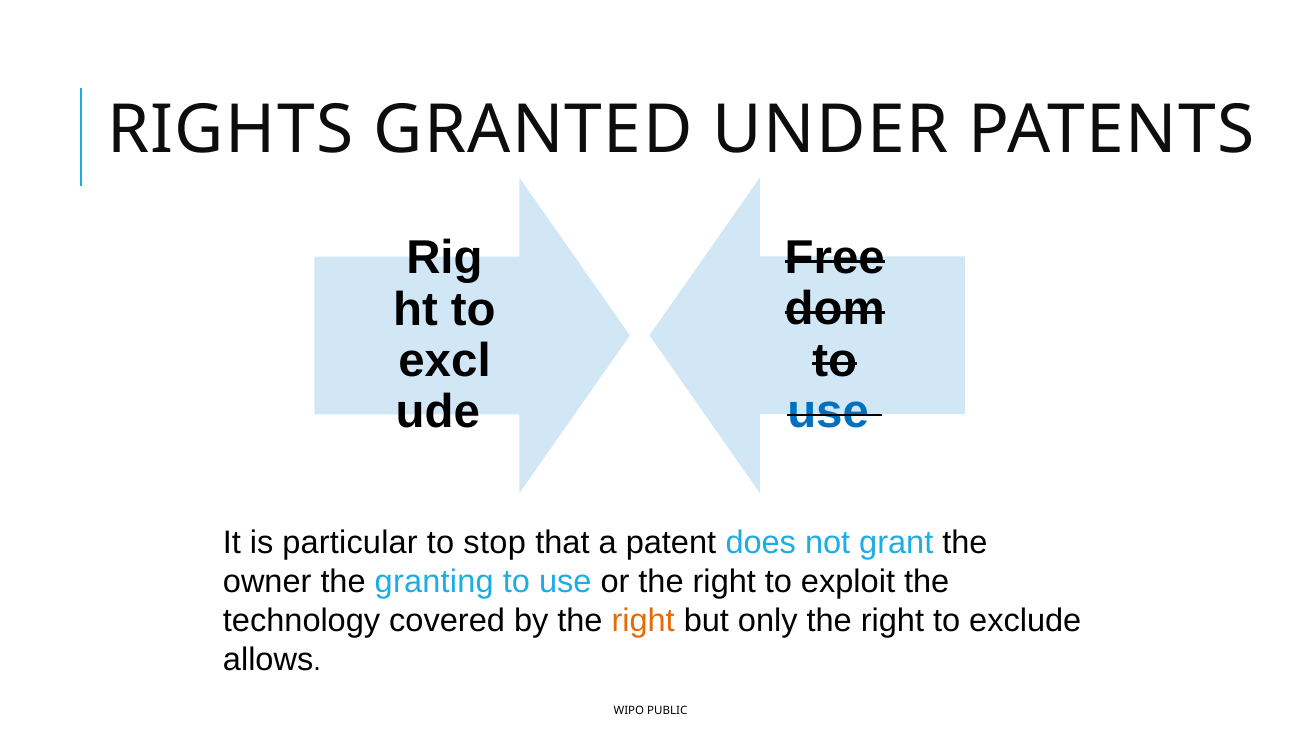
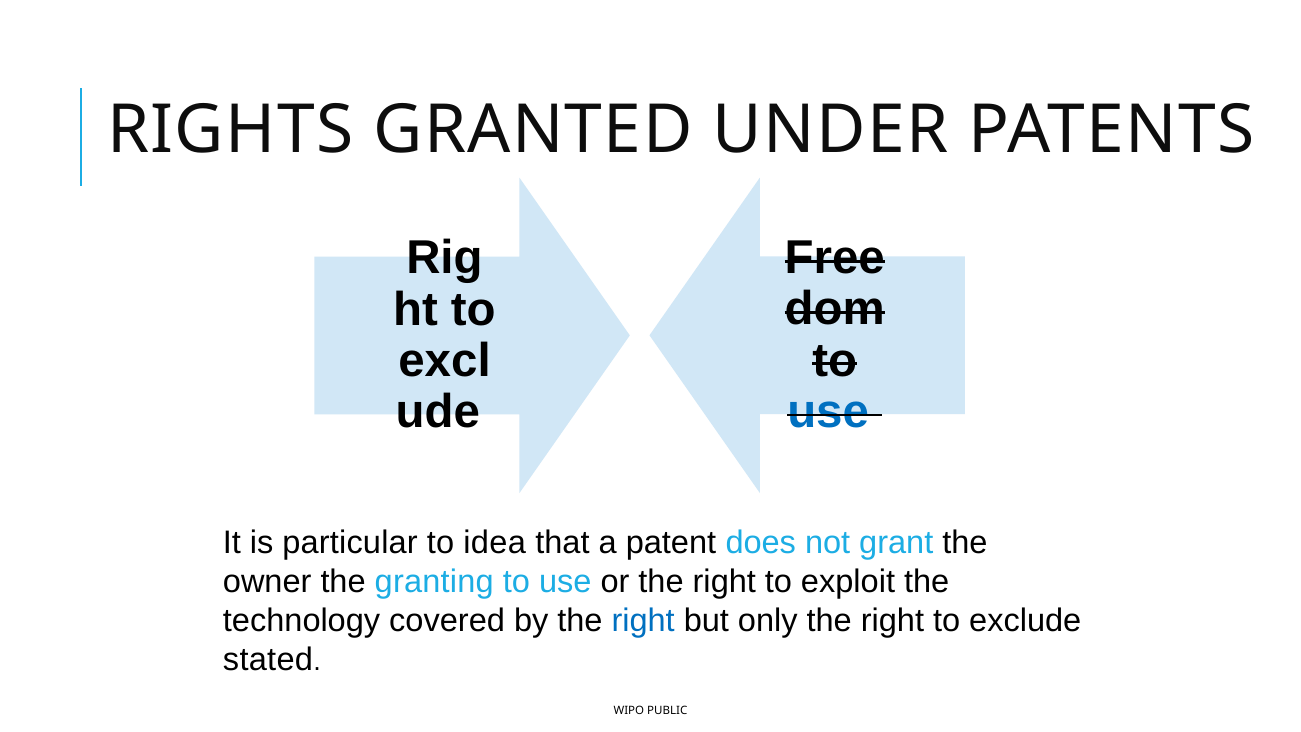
stop: stop -> idea
right at (643, 620) colour: orange -> blue
allows: allows -> stated
